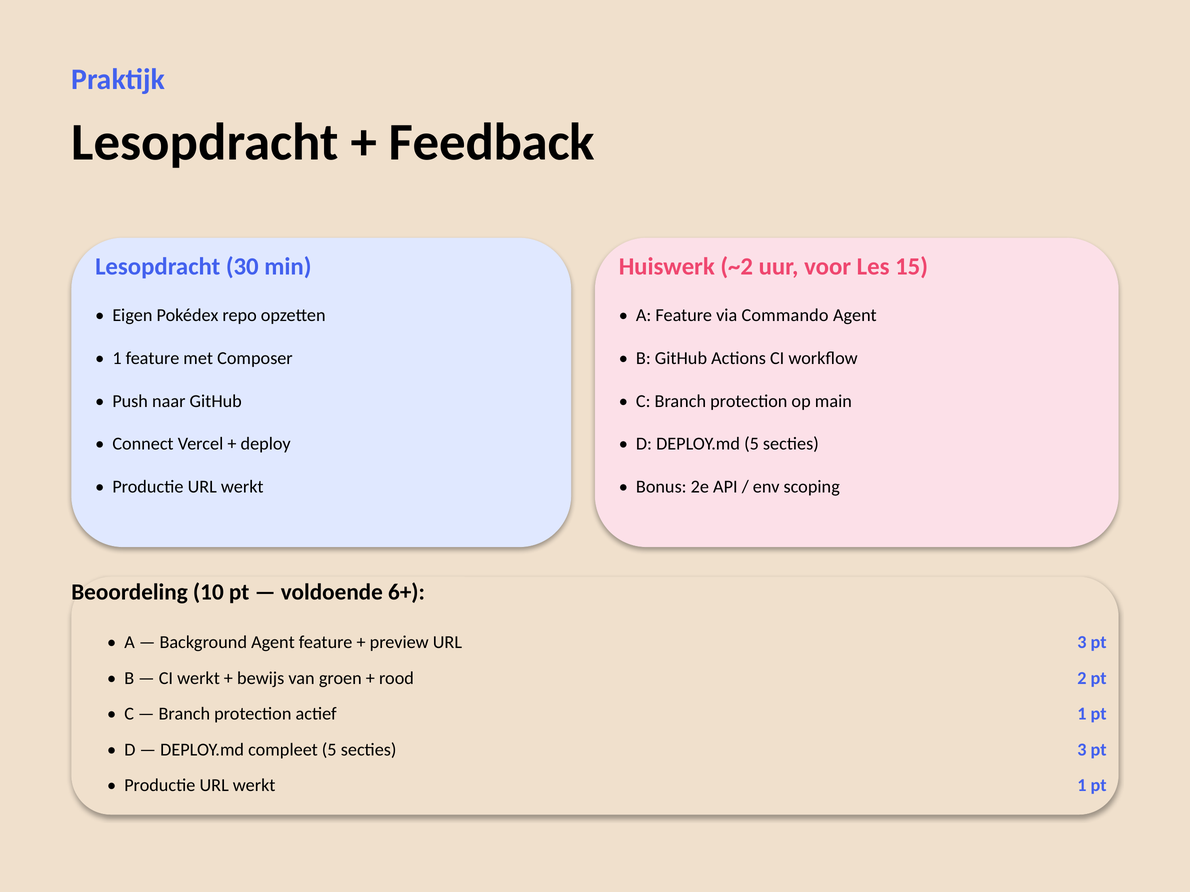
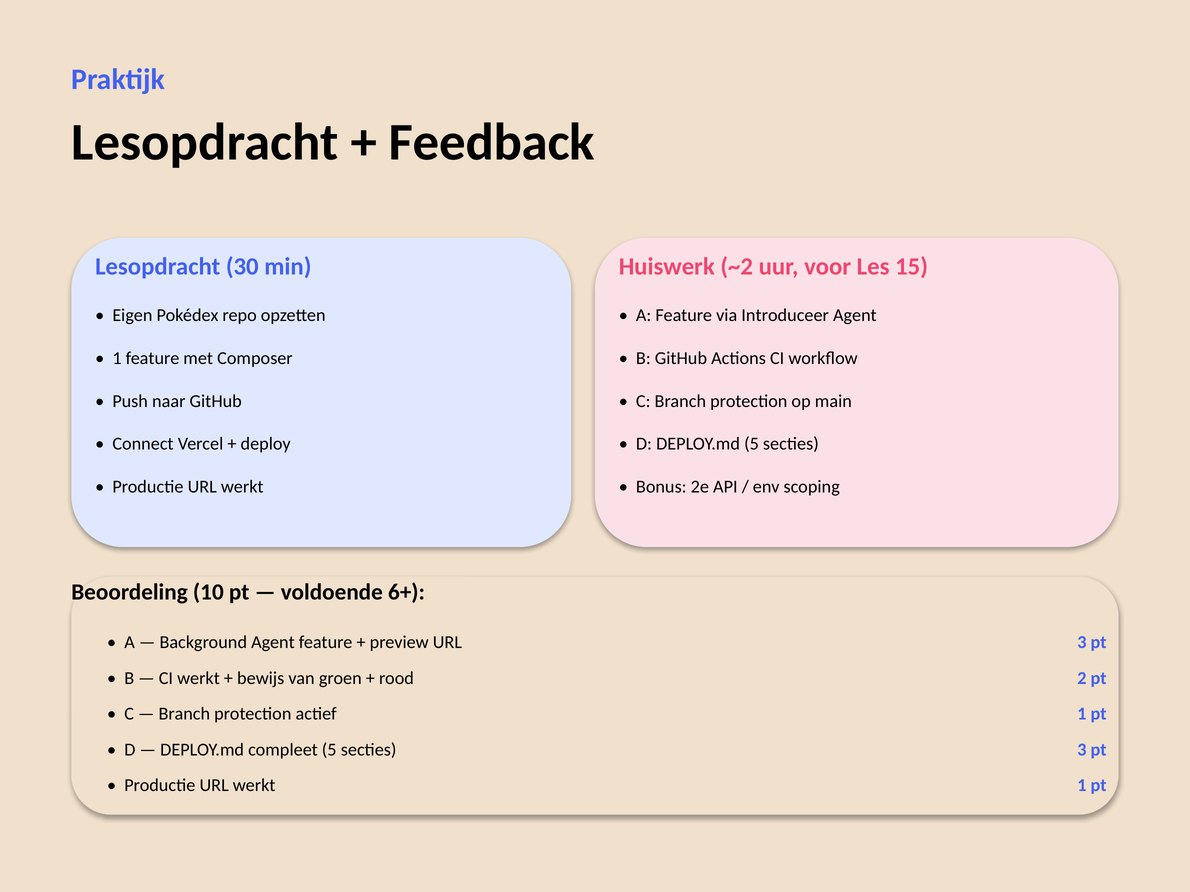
Commando: Commando -> Introduceer
